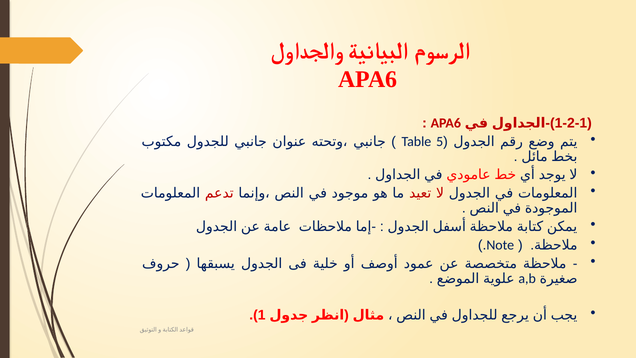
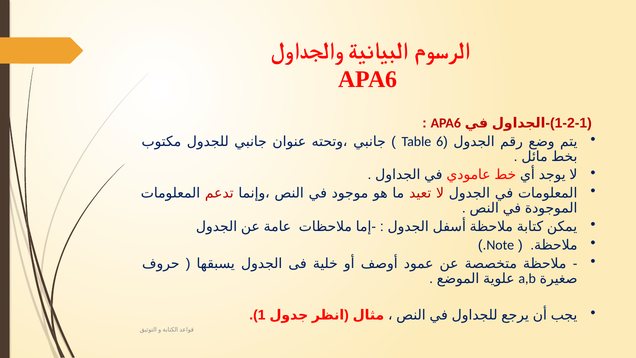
5: 5 -> 6
